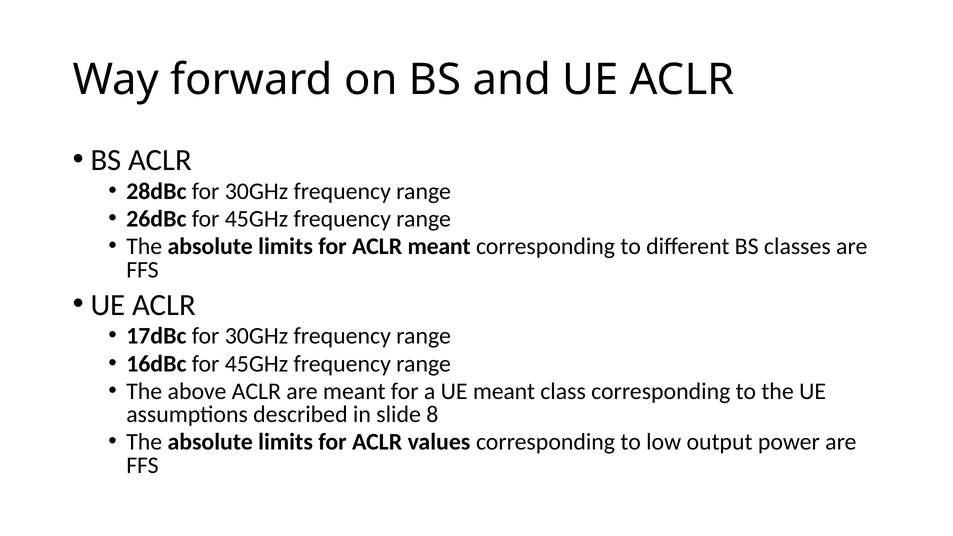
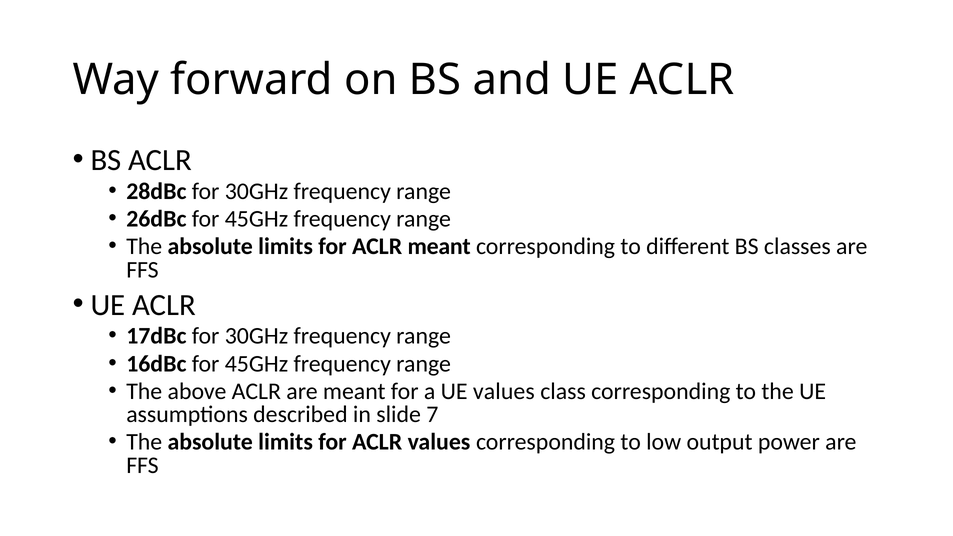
UE meant: meant -> values
8: 8 -> 7
